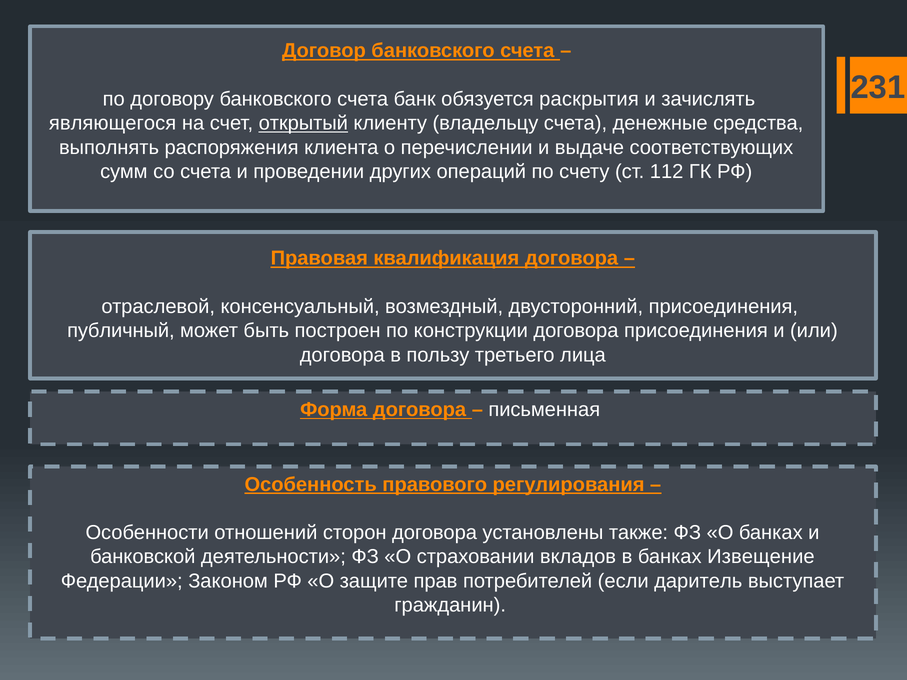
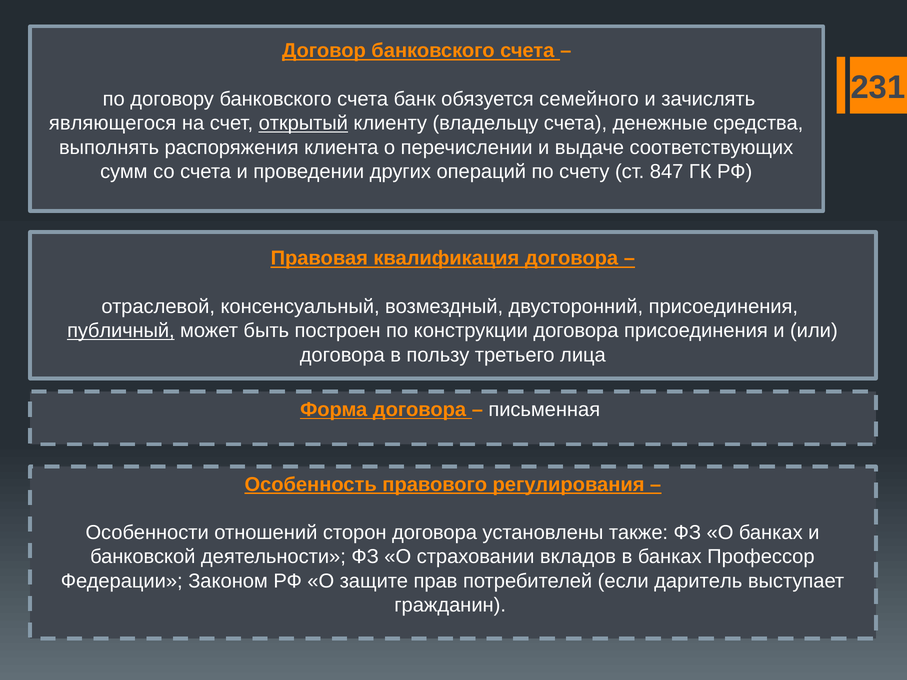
раскрытия: раскрытия -> семейного
112: 112 -> 847
публичный underline: none -> present
Извещение: Извещение -> Профессор
